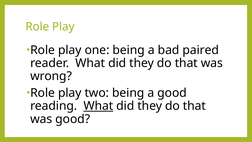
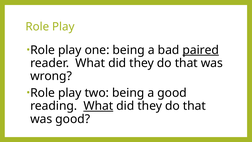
paired underline: none -> present
